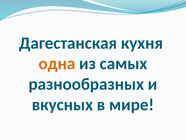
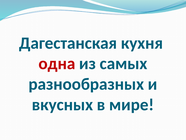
одна colour: orange -> red
